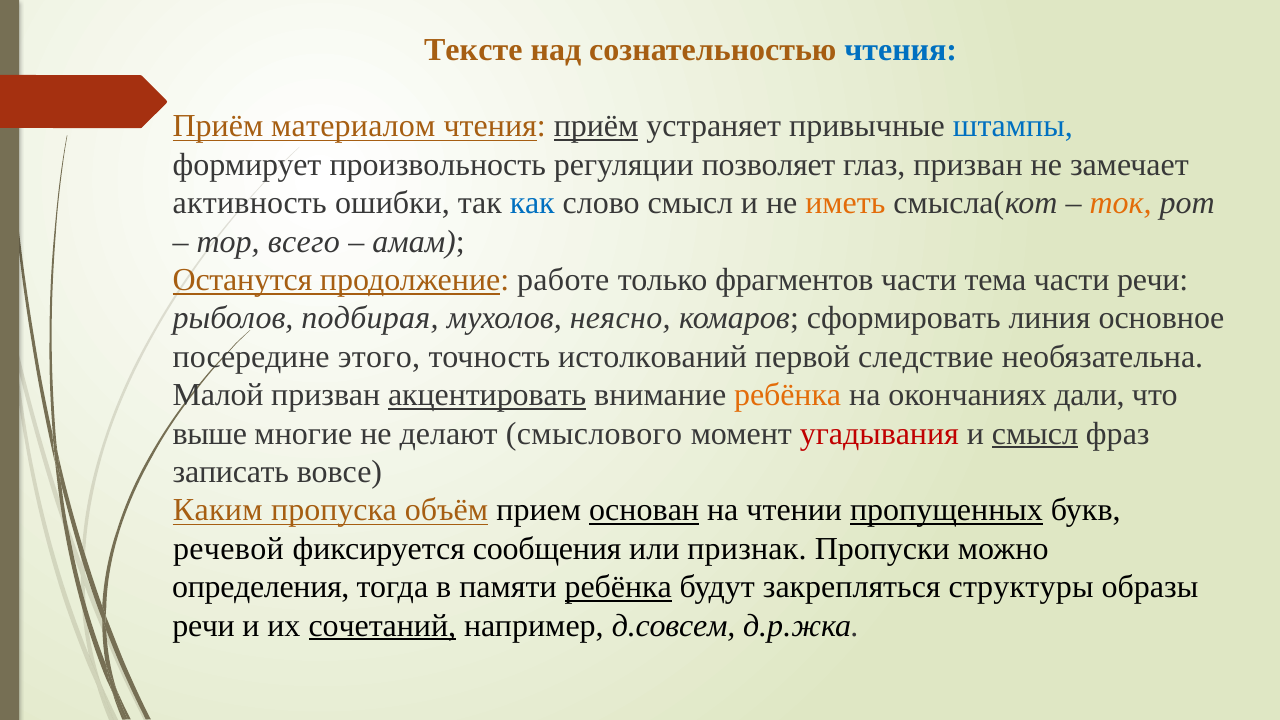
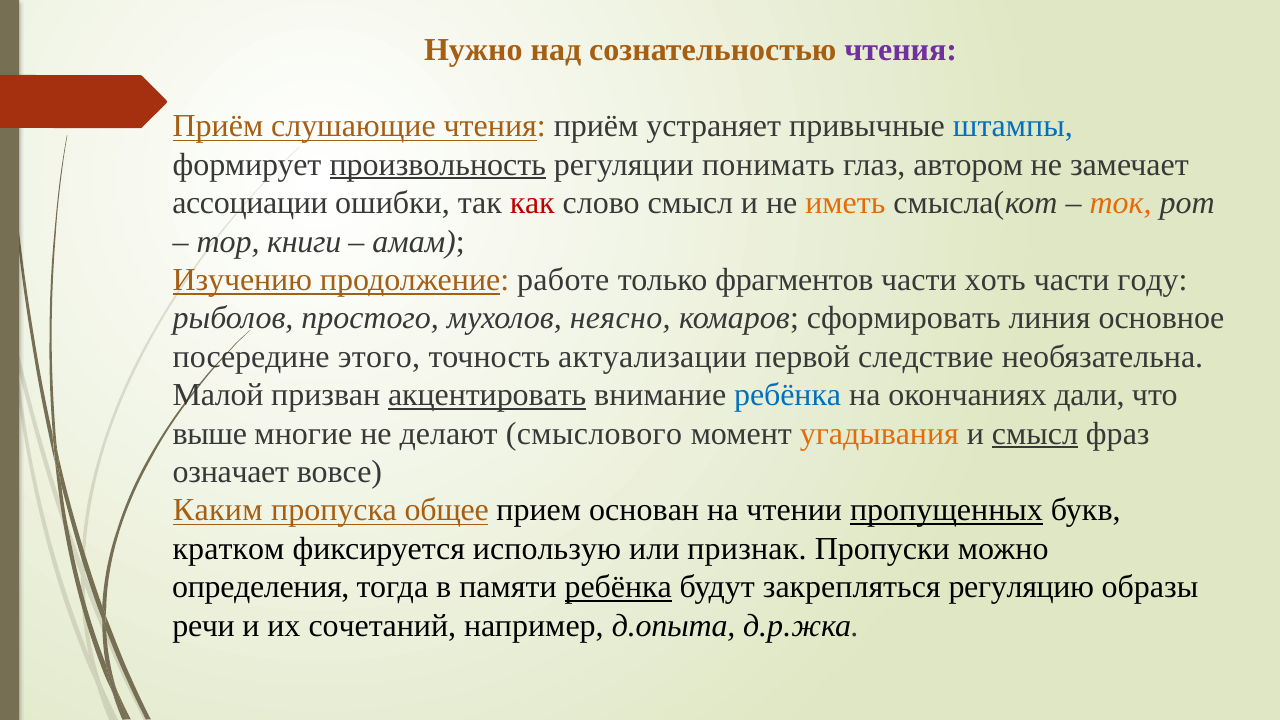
Тексте: Тексте -> Нужно
чтения at (901, 49) colour: blue -> purple
материалом: материалом -> слушающие
приём at (596, 126) underline: present -> none
произвольность underline: none -> present
позволяет: позволяет -> понимать
глаз призван: призван -> автором
активность: активность -> ассоциации
как colour: blue -> red
всего: всего -> книги
Останутся: Останутся -> Изучению
тема: тема -> хоть
части речи: речи -> году
подбирая: подбирая -> простого
истолкований: истолкований -> актуализации
ребёнка at (788, 395) colour: orange -> blue
угадывания colour: red -> orange
записать: записать -> означает
объём: объём -> общее
основан underline: present -> none
речевой: речевой -> кратком
сообщения: сообщения -> использую
структуры: структуры -> регуляцию
сочетаний underline: present -> none
д.совсем: д.совсем -> д.опыта
